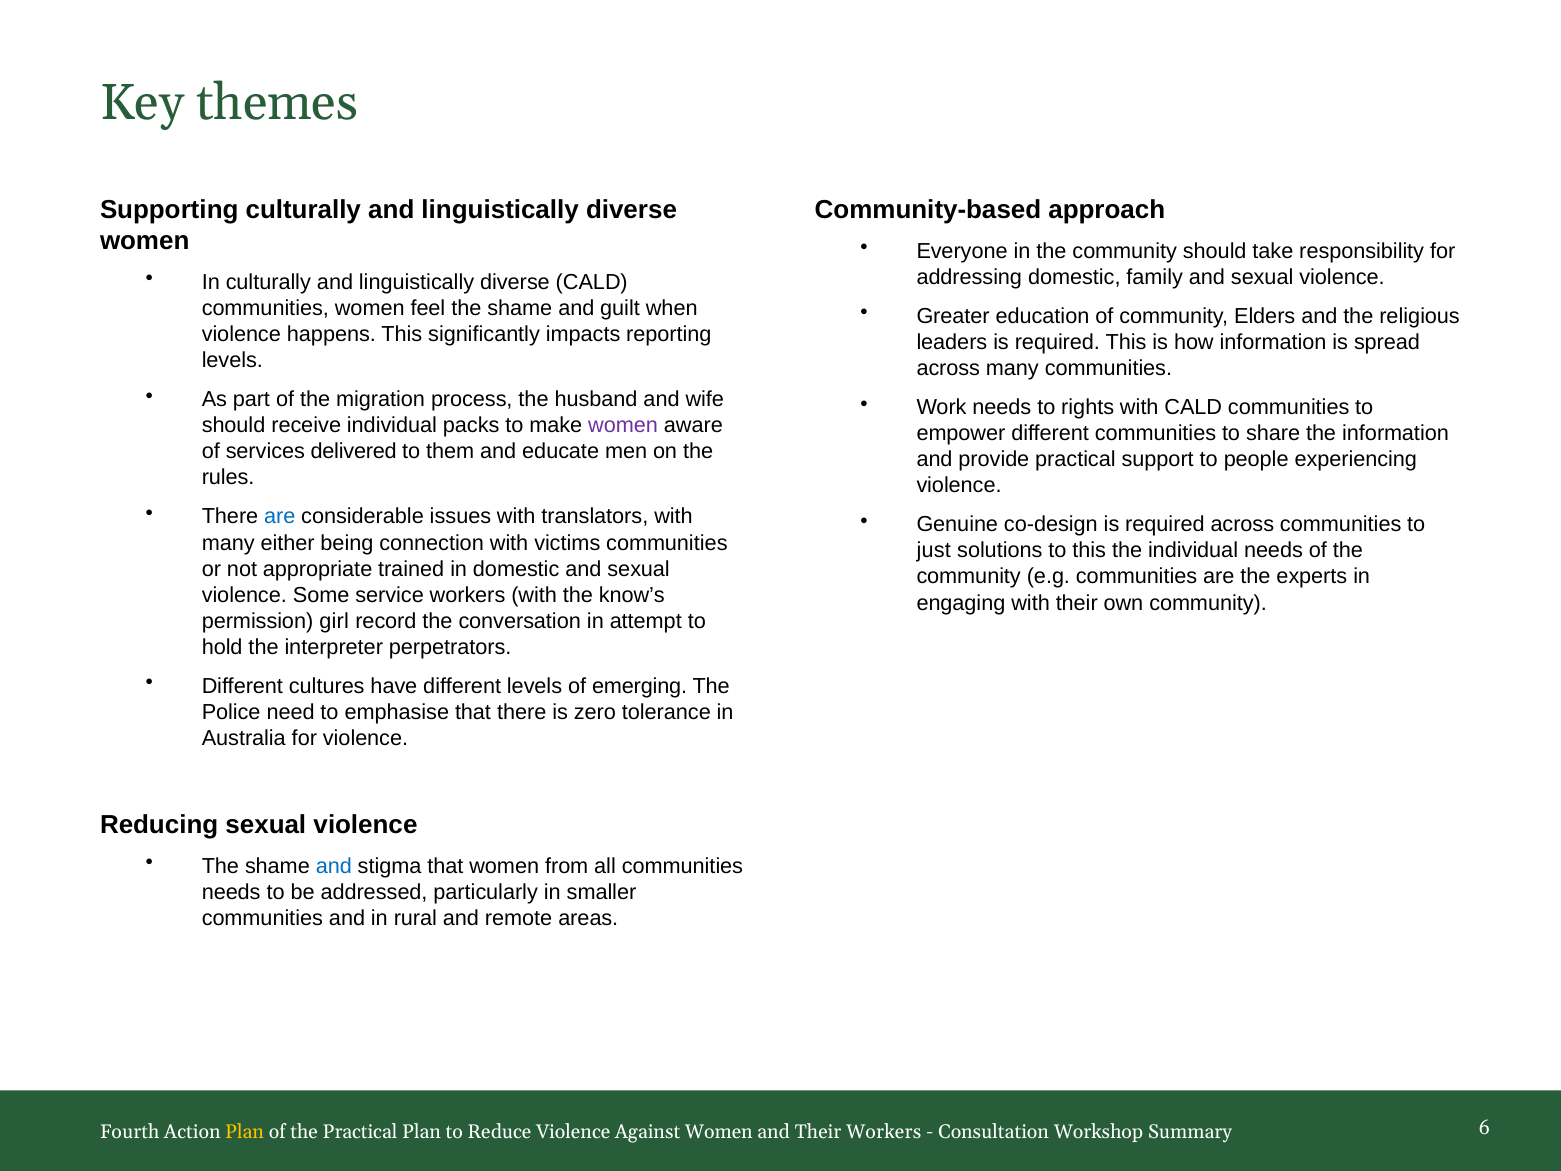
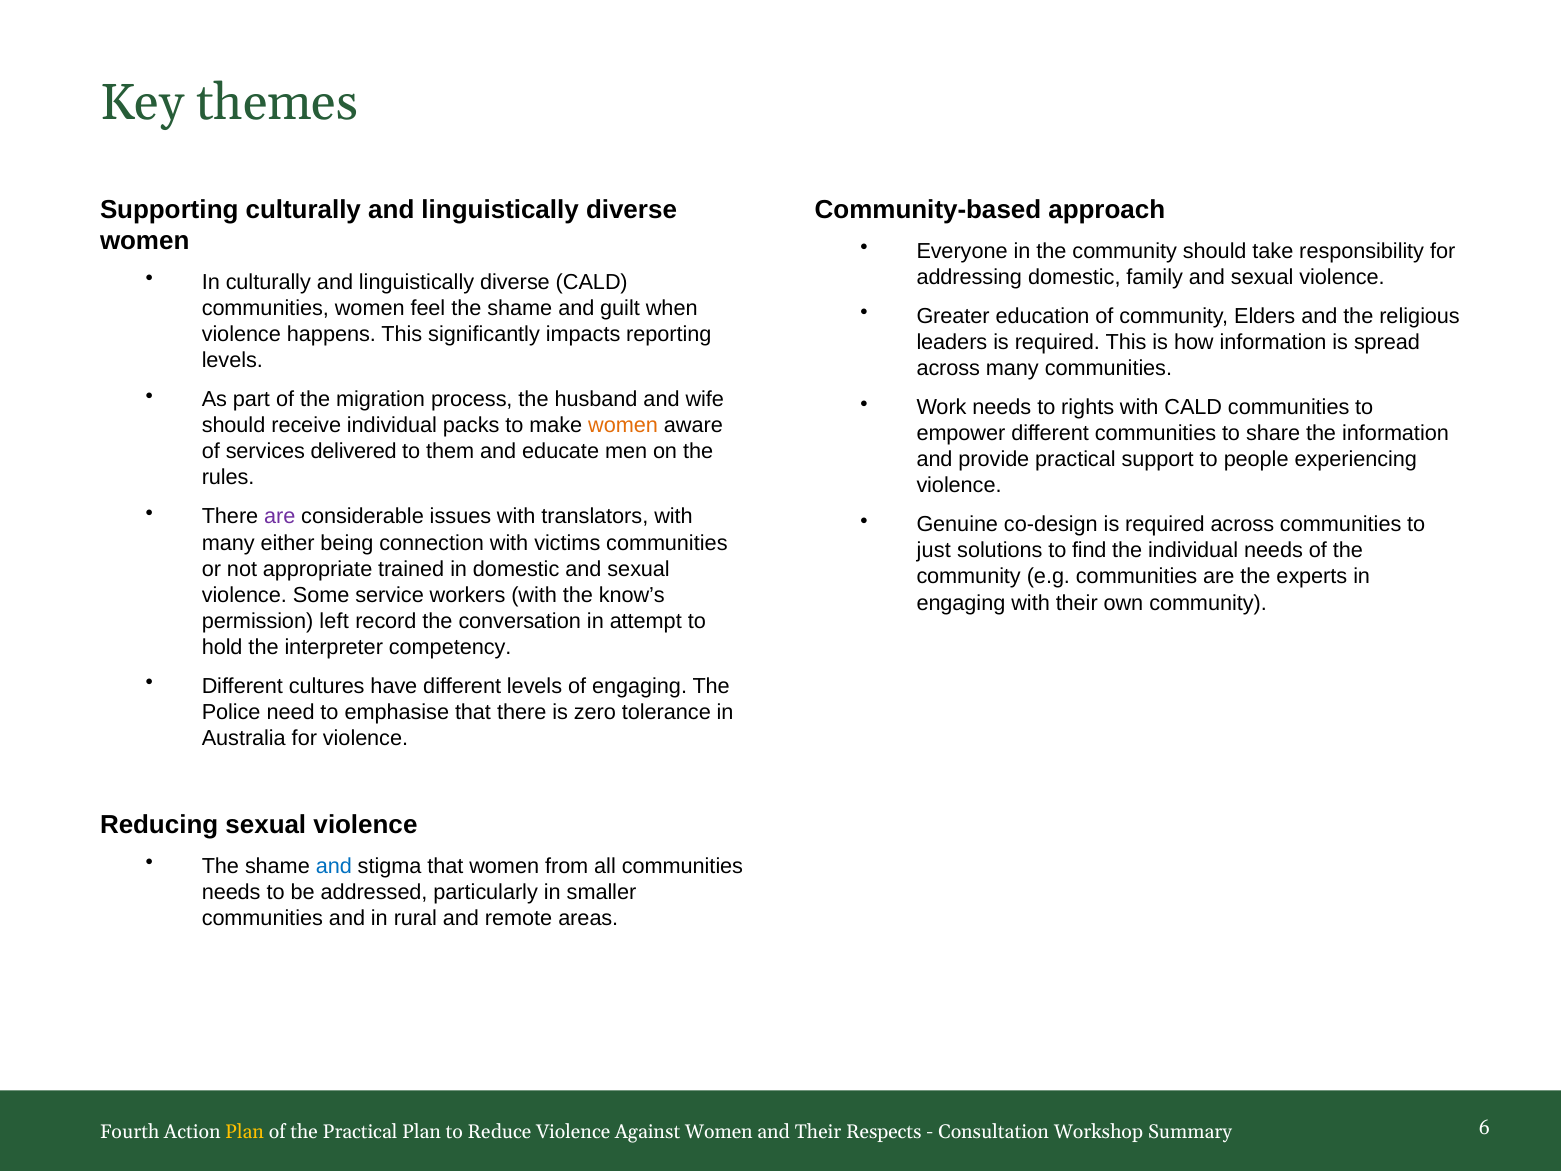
women at (623, 425) colour: purple -> orange
are at (280, 517) colour: blue -> purple
to this: this -> find
girl: girl -> left
perpetrators: perpetrators -> competency
of emerging: emerging -> engaging
Their Workers: Workers -> Respects
